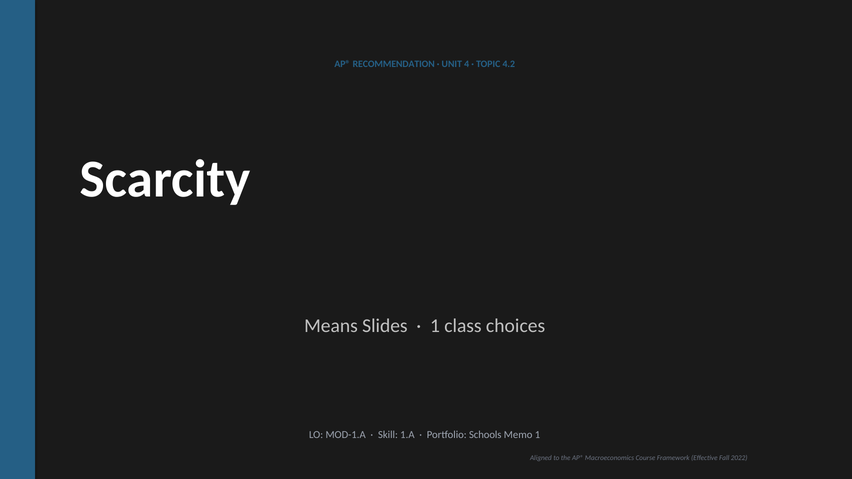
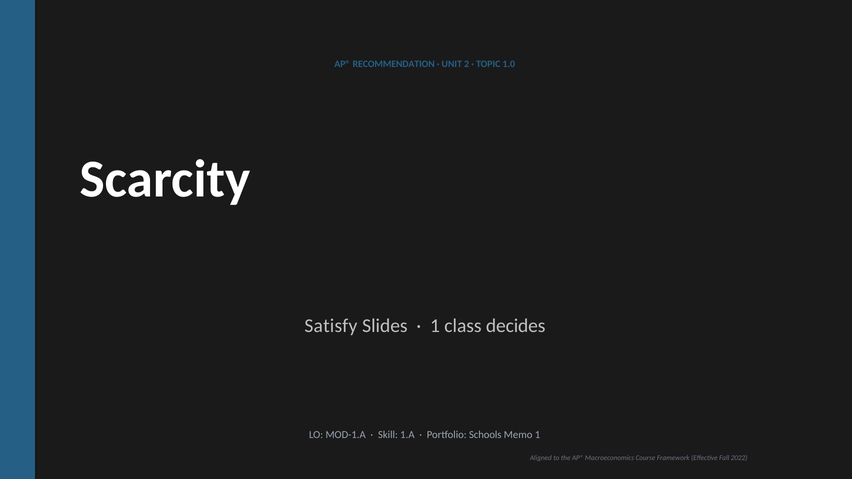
4: 4 -> 2
4.2: 4.2 -> 1.0
Means: Means -> Satisfy
choices: choices -> decides
